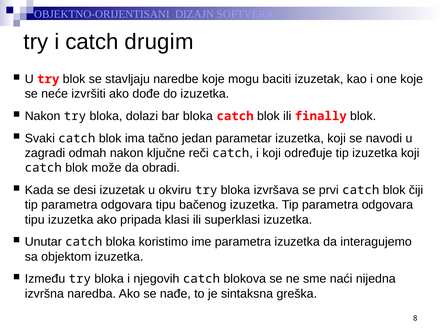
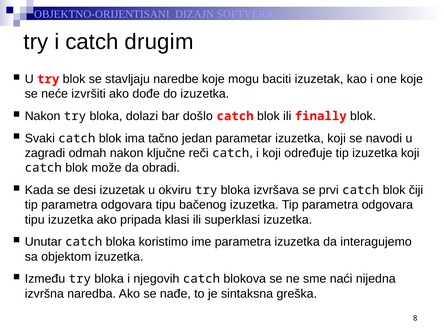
bar bloka: bloka -> došlo
